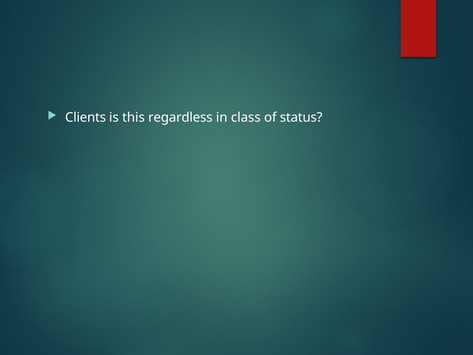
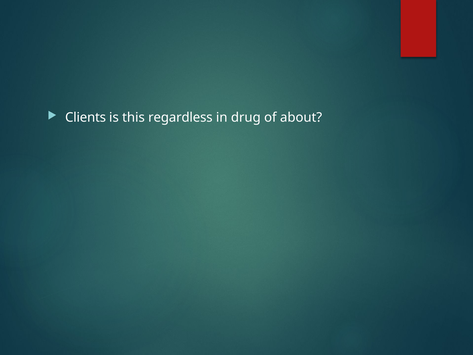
class: class -> drug
status: status -> about
